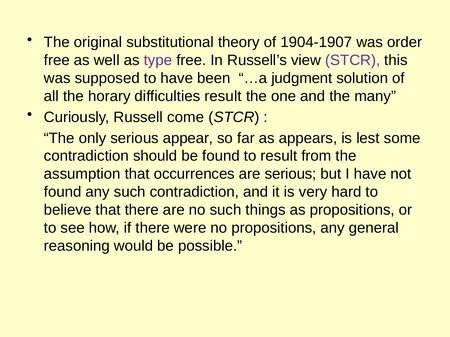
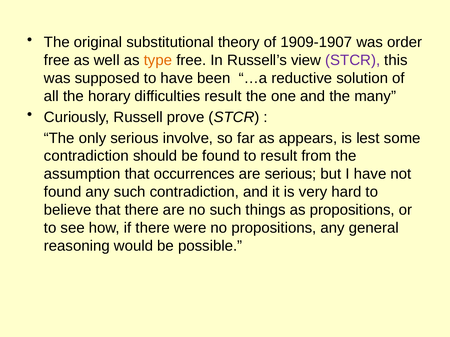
1904-1907: 1904-1907 -> 1909-1907
type colour: purple -> orange
judgment: judgment -> reductive
come: come -> prove
appear: appear -> involve
